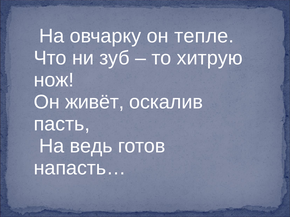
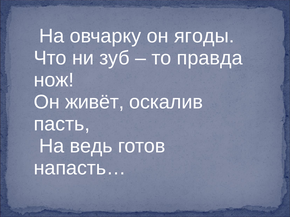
тепле: тепле -> ягоды
хитрую: хитрую -> правда
